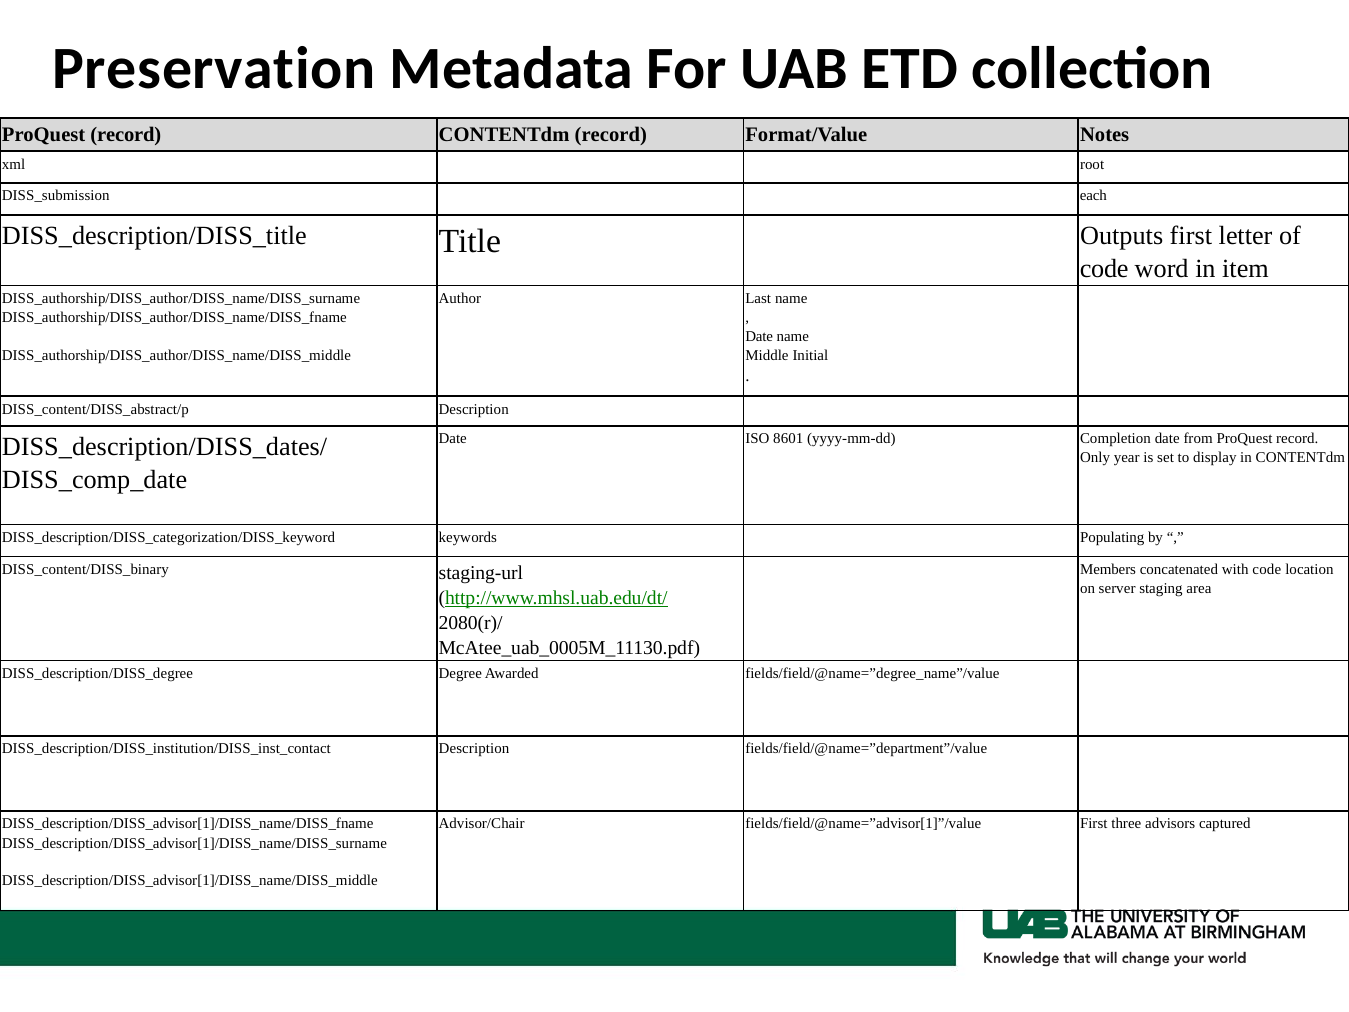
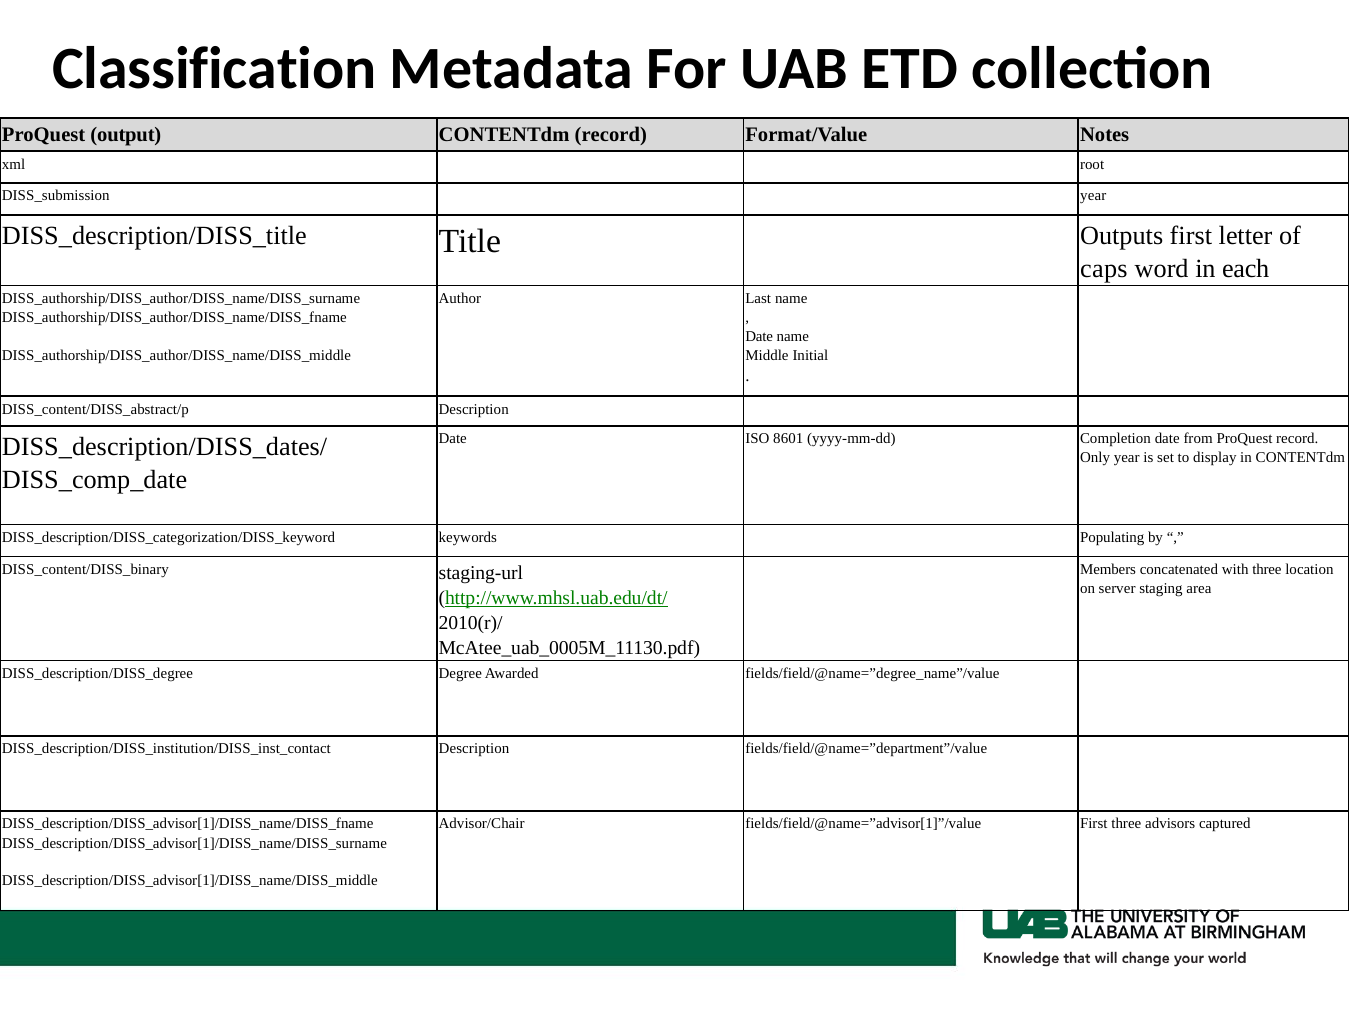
Preservation: Preservation -> Classification
record at (126, 135): record -> output
each at (1093, 196): each -> year
code at (1104, 269): code -> caps
item: item -> each
with code: code -> three
2080(r)/: 2080(r)/ -> 2010(r)/
